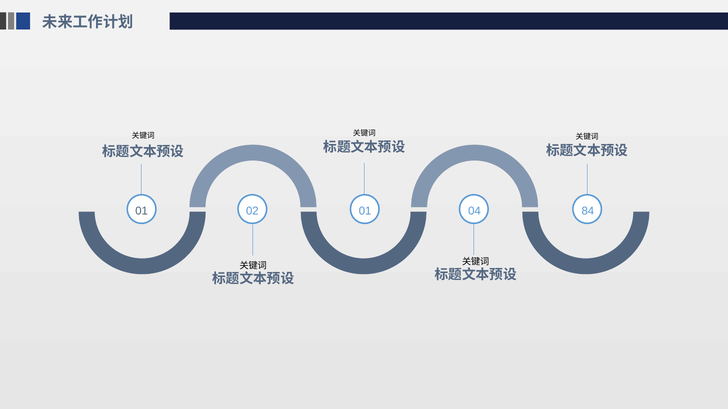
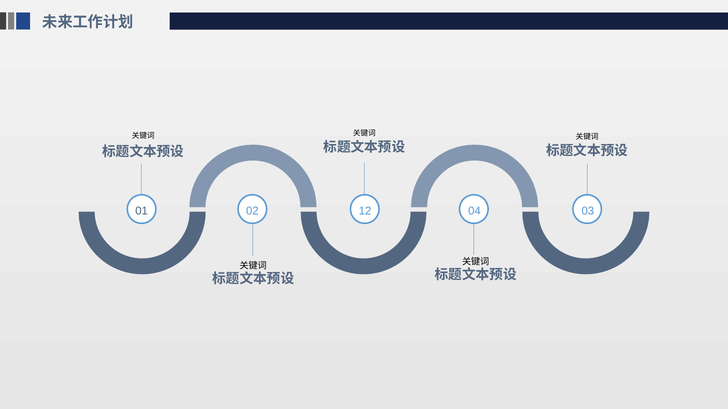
02 01: 01 -> 12
84: 84 -> 03
